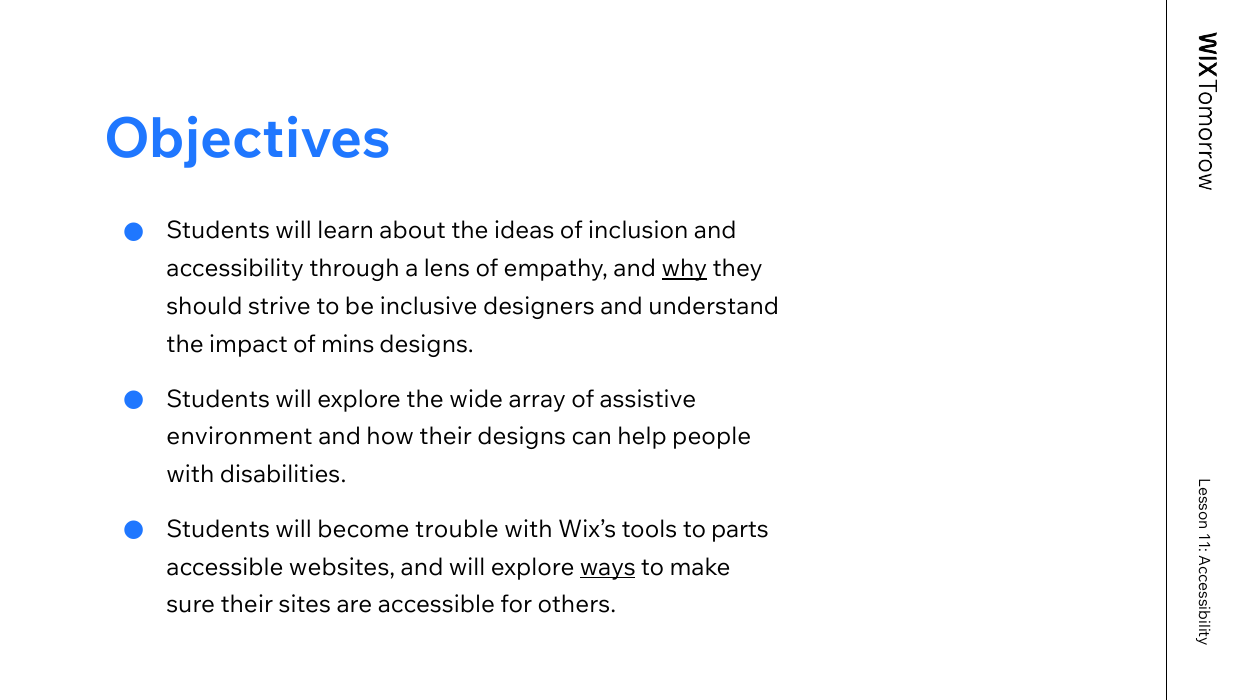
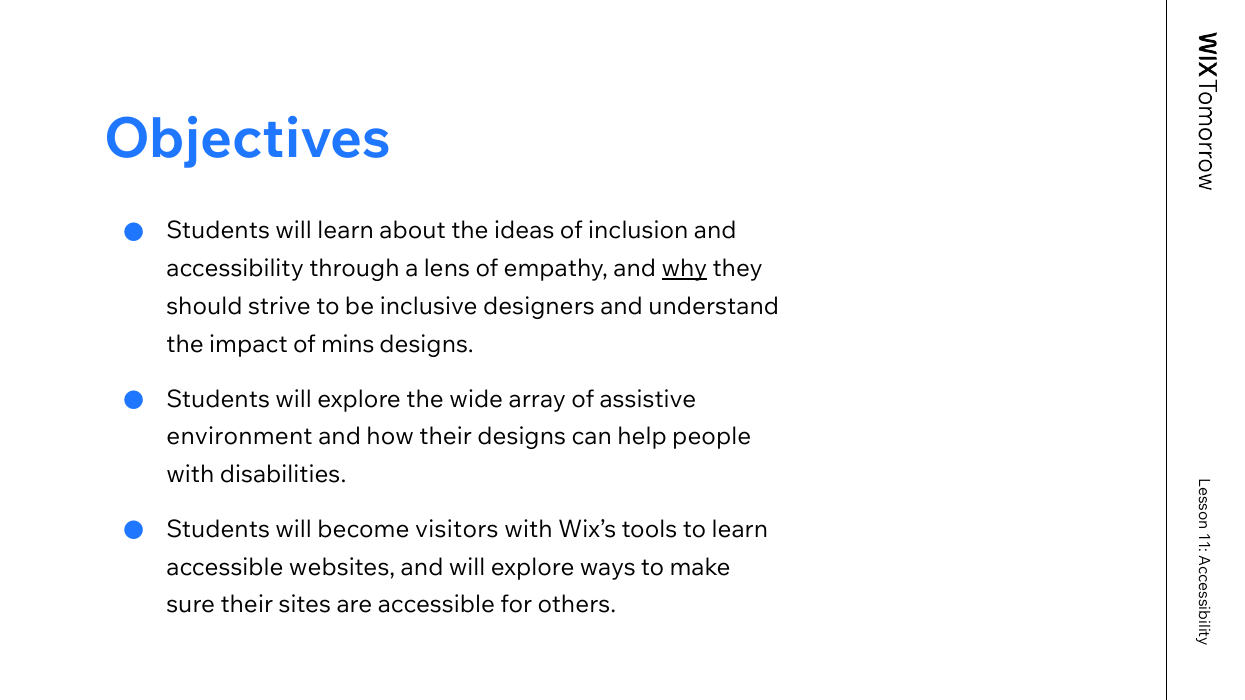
trouble: trouble -> visitors
to parts: parts -> learn
ways underline: present -> none
